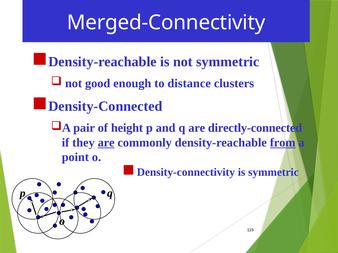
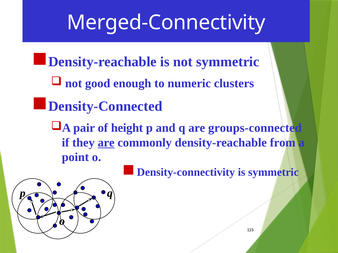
distance: distance -> numeric
directly-connected: directly-connected -> groups-connected
from underline: present -> none
